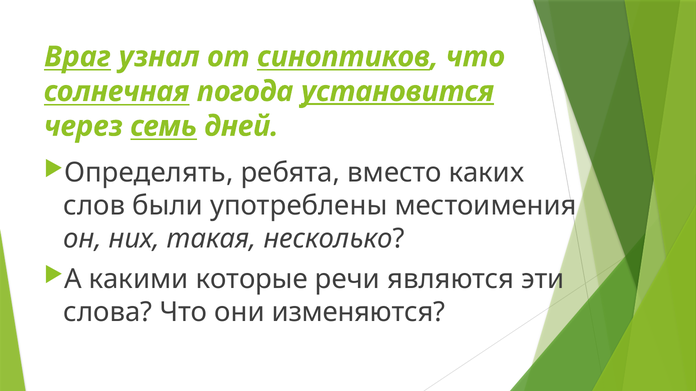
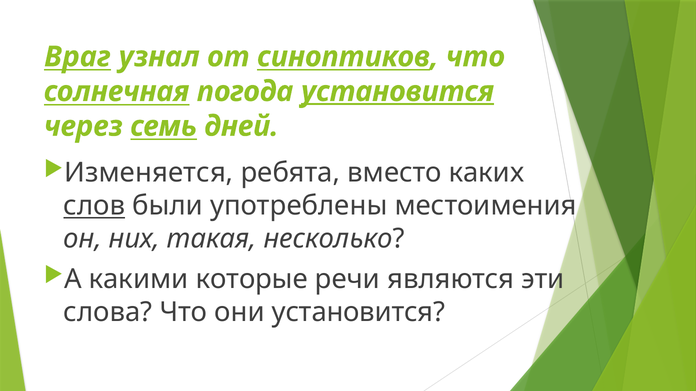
Определять: Определять -> Изменяется
слов underline: none -> present
они изменяются: изменяются -> установится
